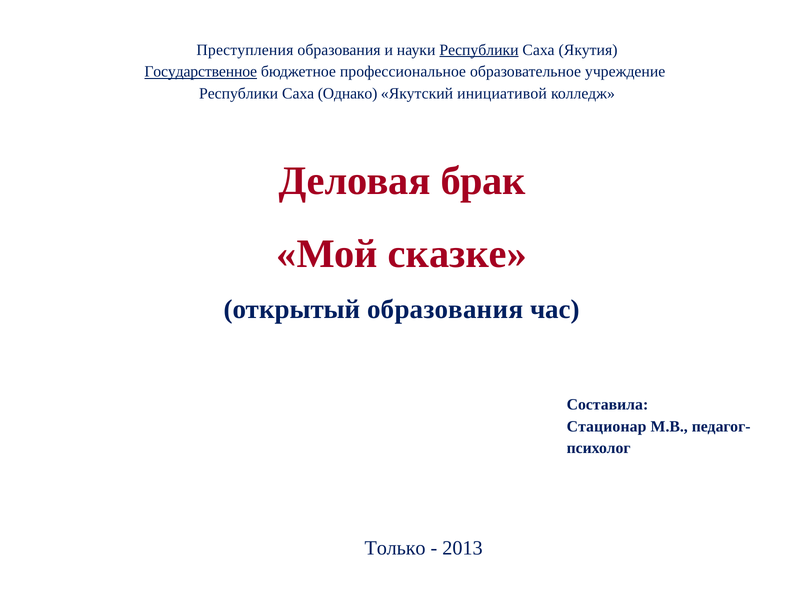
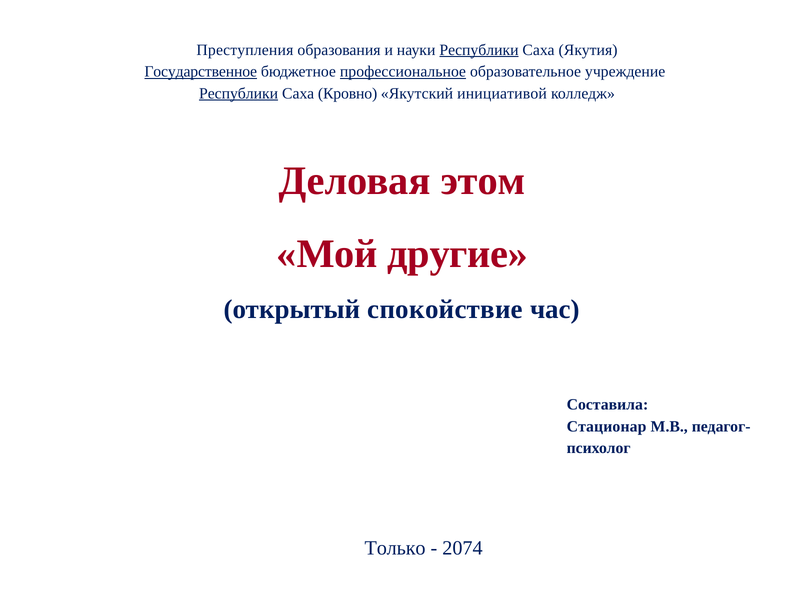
профессиональное underline: none -> present
Республики at (239, 93) underline: none -> present
Однако: Однако -> Кровно
брак: брак -> этом
сказке: сказке -> другие
открытый образования: образования -> спокойствие
2013: 2013 -> 2074
